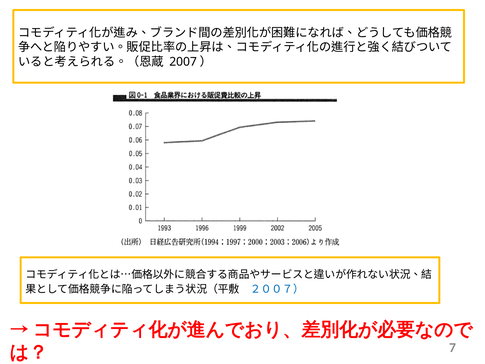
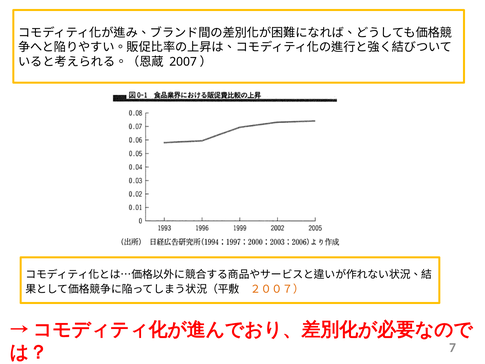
２００７） colour: blue -> orange
